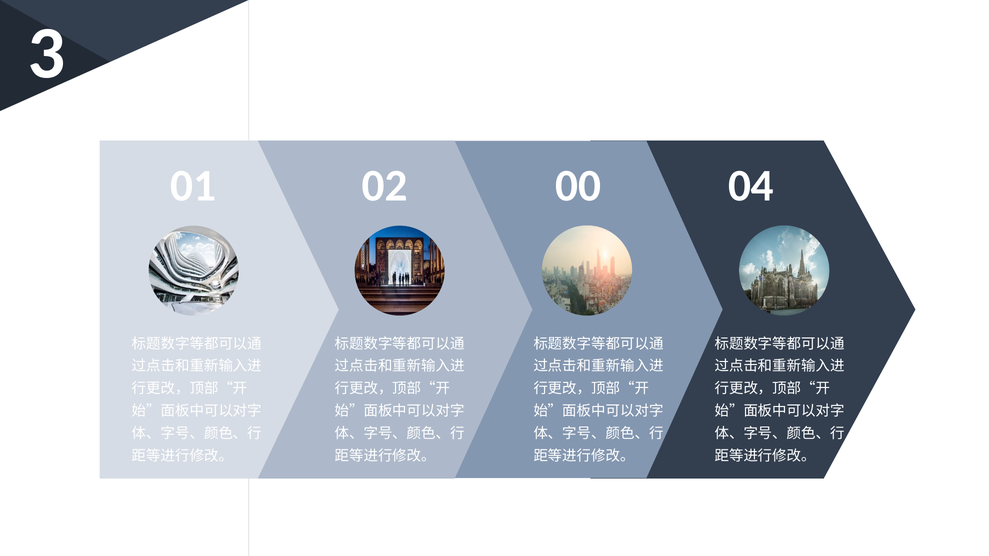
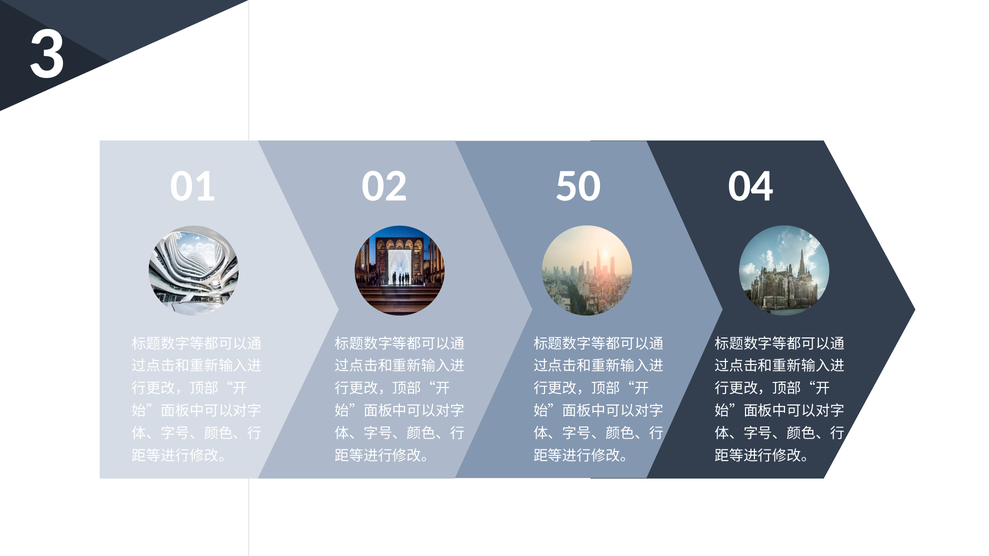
00: 00 -> 50
